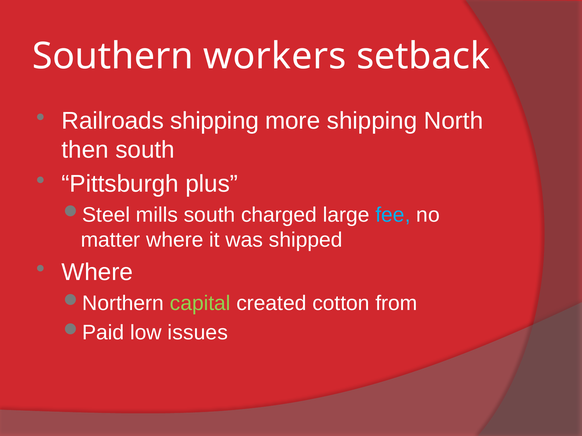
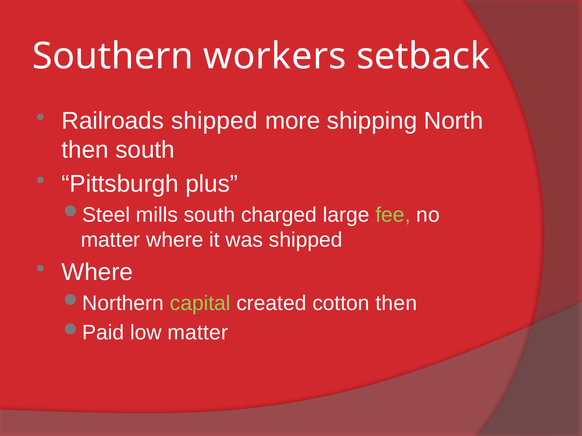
Railroads shipping: shipping -> shipped
fee colour: light blue -> light green
cotton from: from -> then
low issues: issues -> matter
